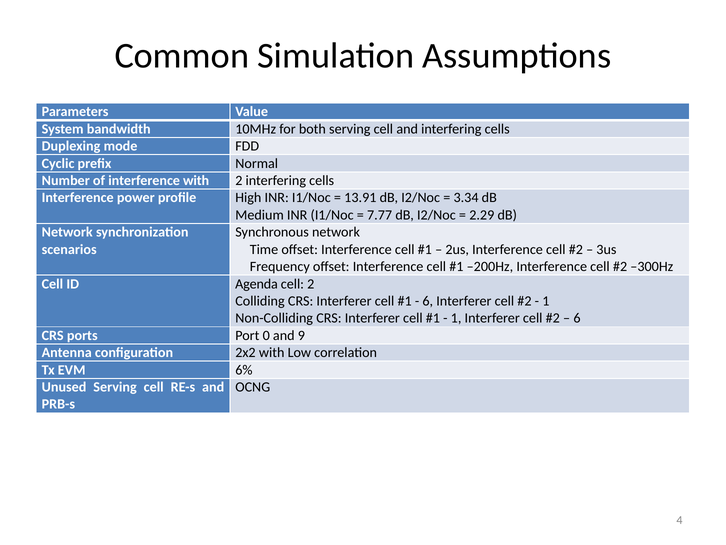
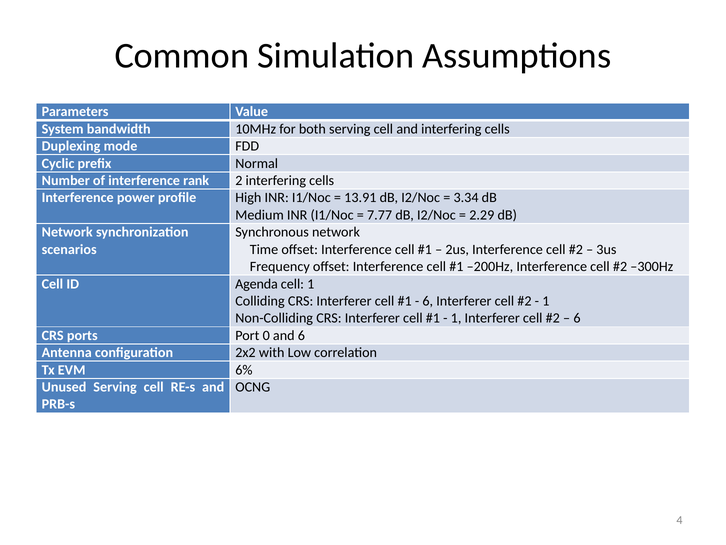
interference with: with -> rank
cell 2: 2 -> 1
and 9: 9 -> 6
